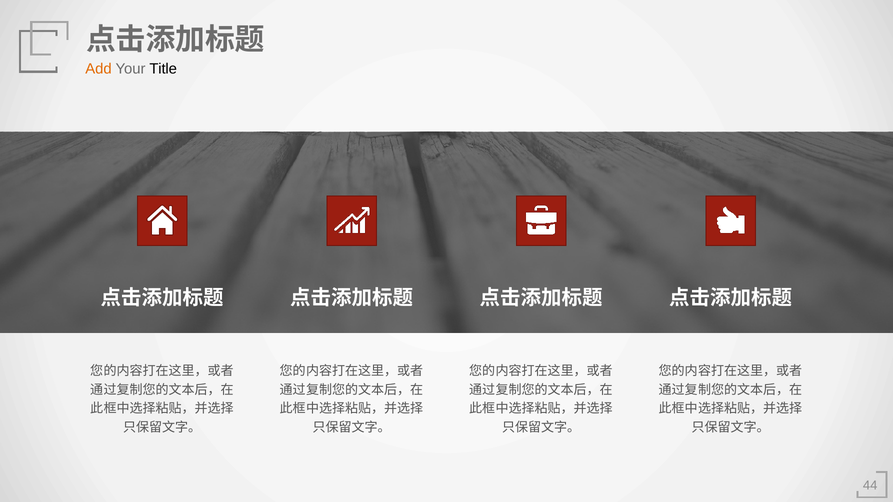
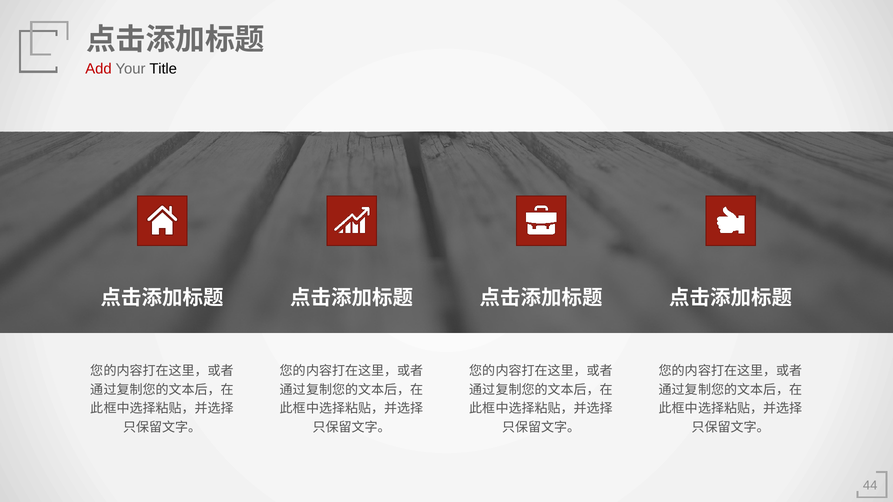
Add colour: orange -> red
